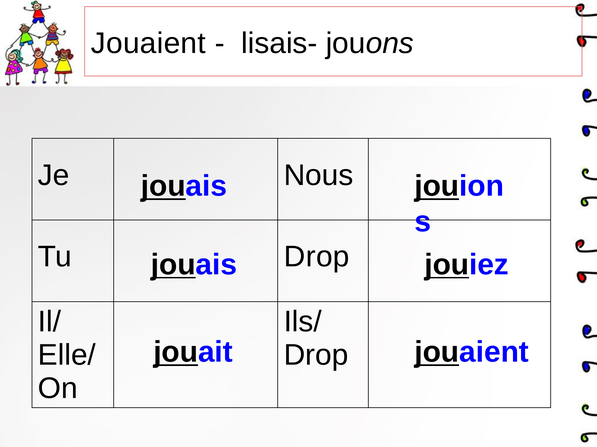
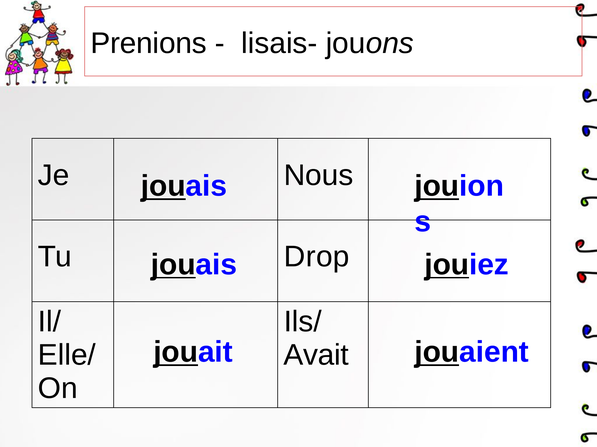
Jouaient at (148, 44): Jouaient -> Prenions
Drop at (316, 356): Drop -> Avait
